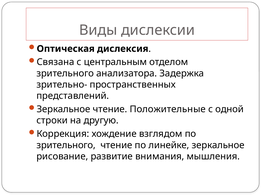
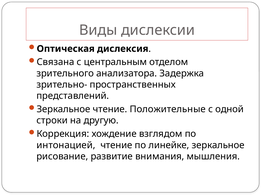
зрительного at (66, 146): зрительного -> интонацией
